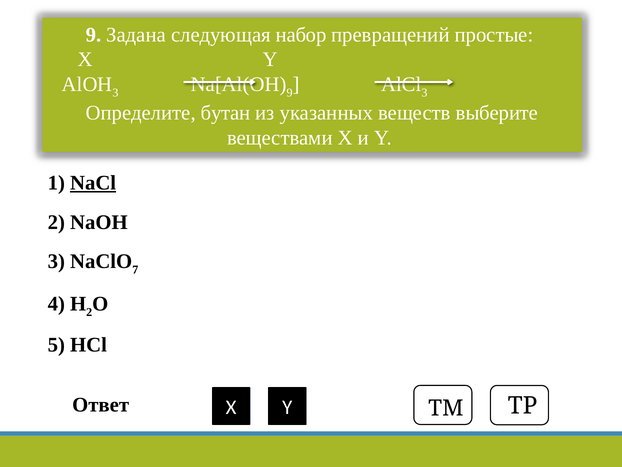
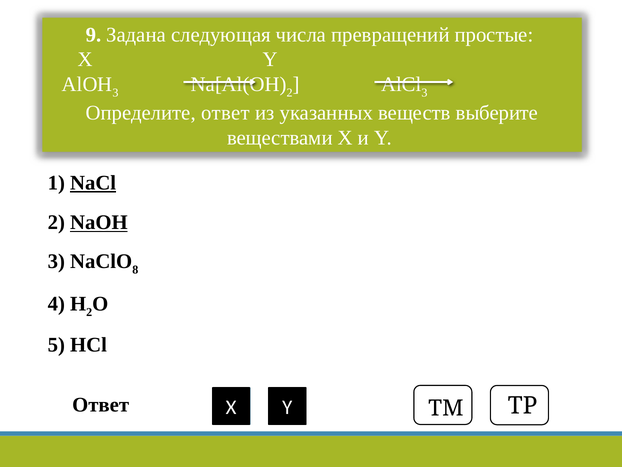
набор: набор -> числа
9 at (290, 92): 9 -> 2
Определите бутан: бутан -> ответ
NaOH underline: none -> present
7: 7 -> 8
